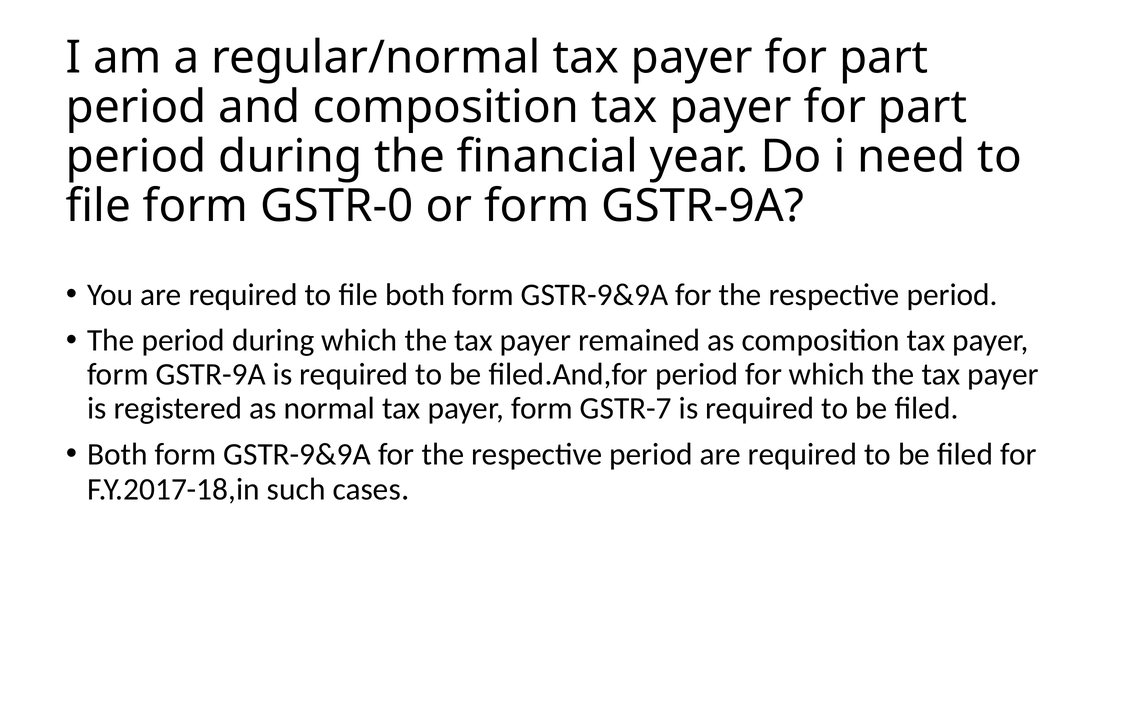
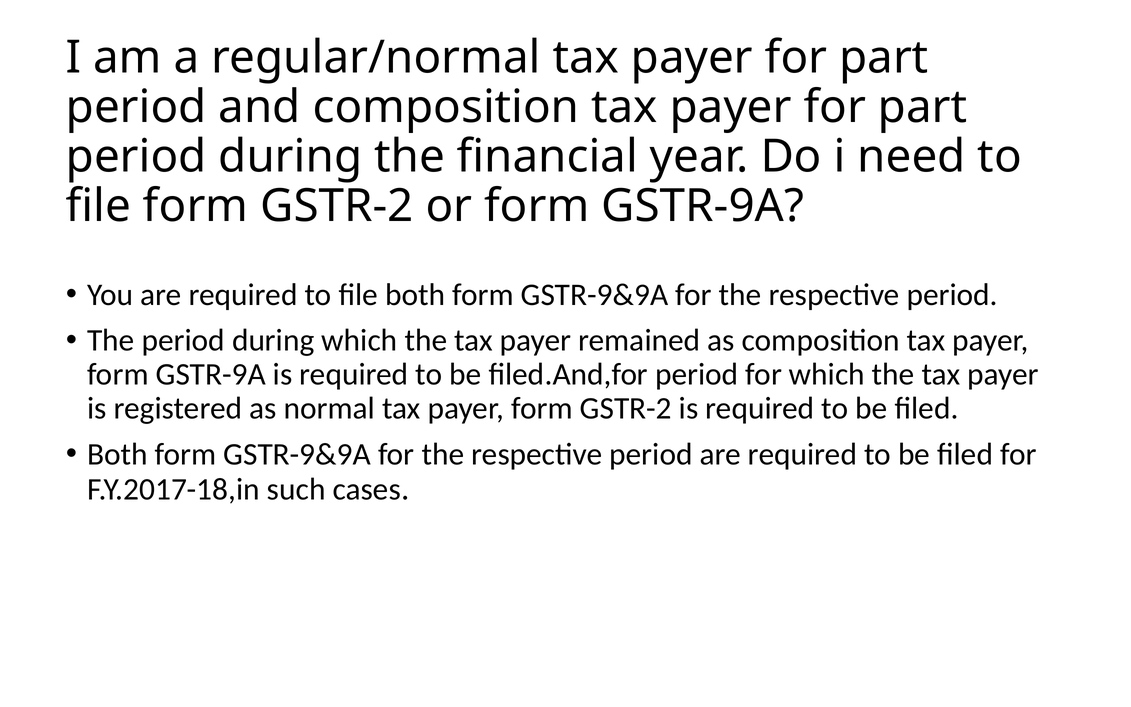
file form GSTR-0: GSTR-0 -> GSTR-2
payer form GSTR-7: GSTR-7 -> GSTR-2
